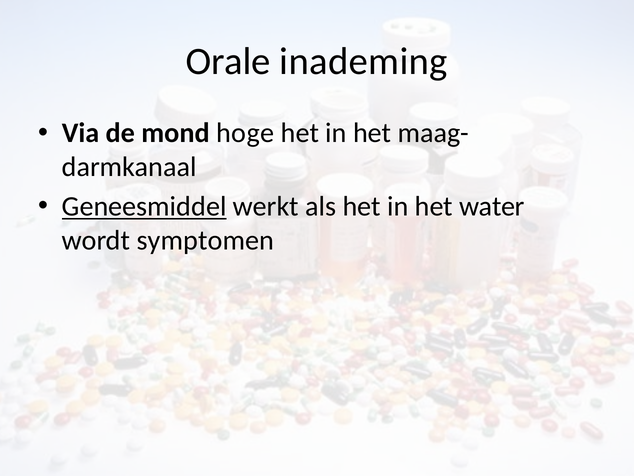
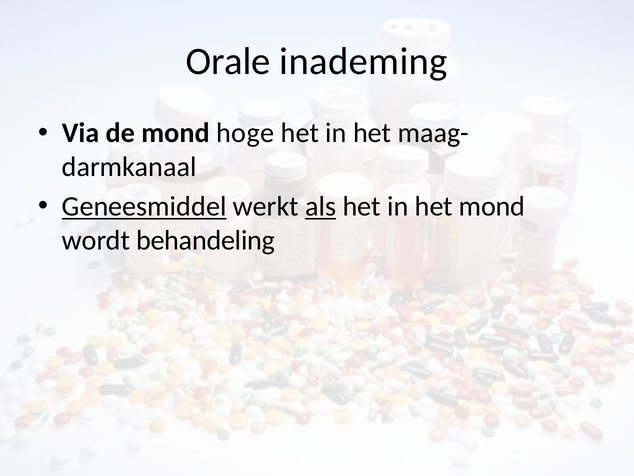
als underline: none -> present
het water: water -> mond
symptomen: symptomen -> behandeling
